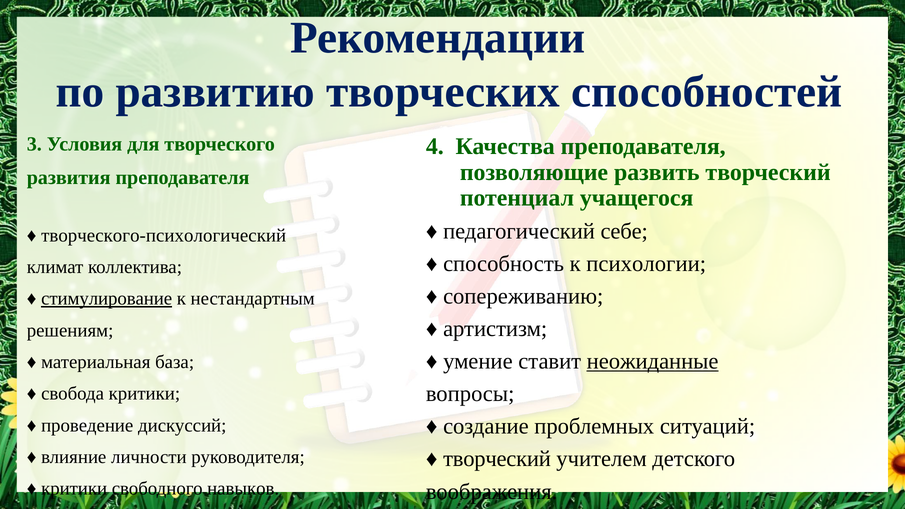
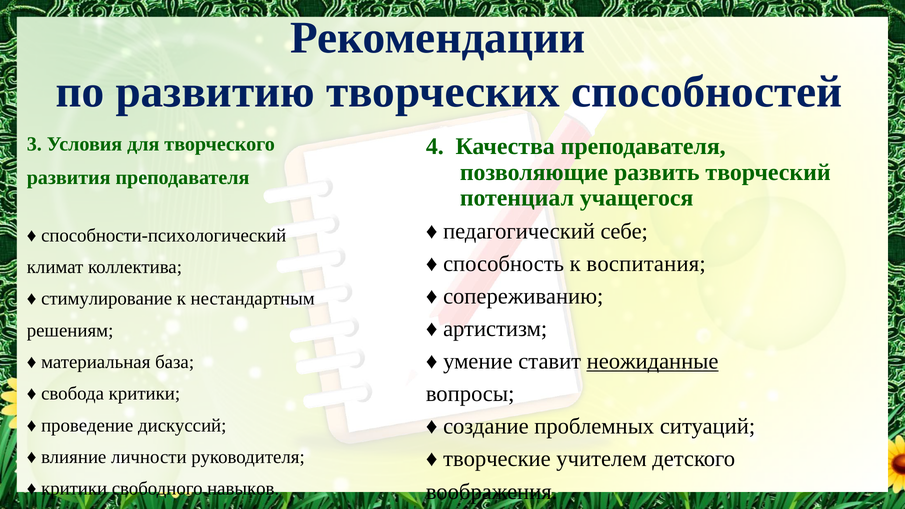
творческого-психологический: творческого-психологический -> способности-психологический
психологии: психологии -> воспитания
стимулирование underline: present -> none
творческий at (497, 459): творческий -> творческие
